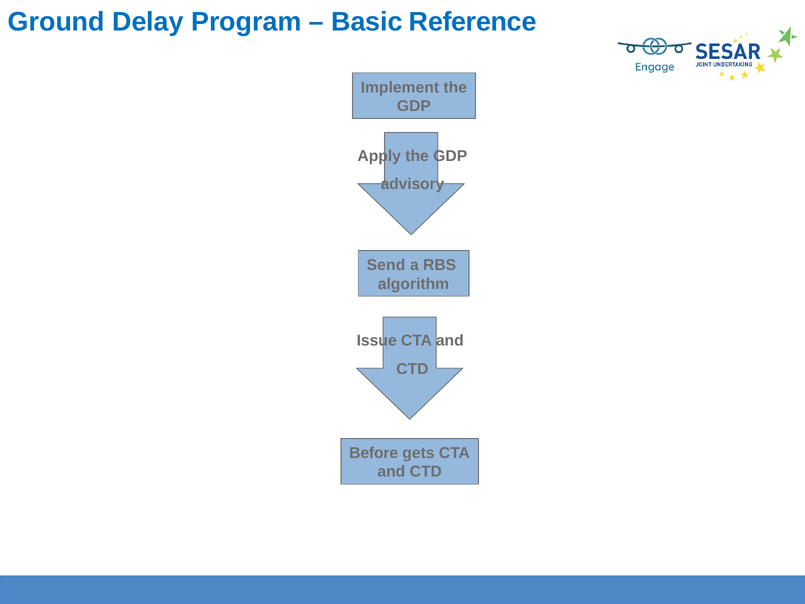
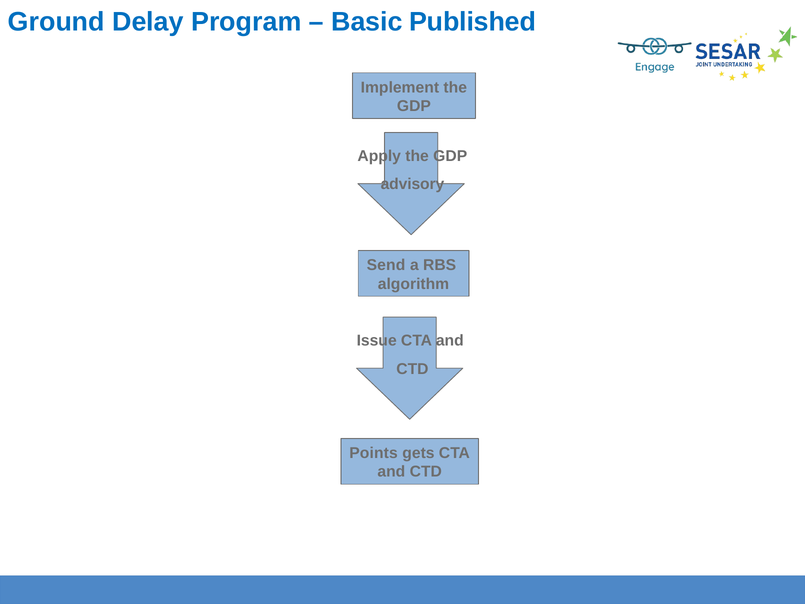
Reference: Reference -> Published
Before: Before -> Points
